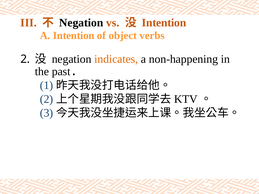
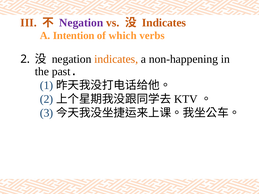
Negation at (81, 23) colour: black -> purple
Intention at (164, 23): Intention -> Indicates
object: object -> which
